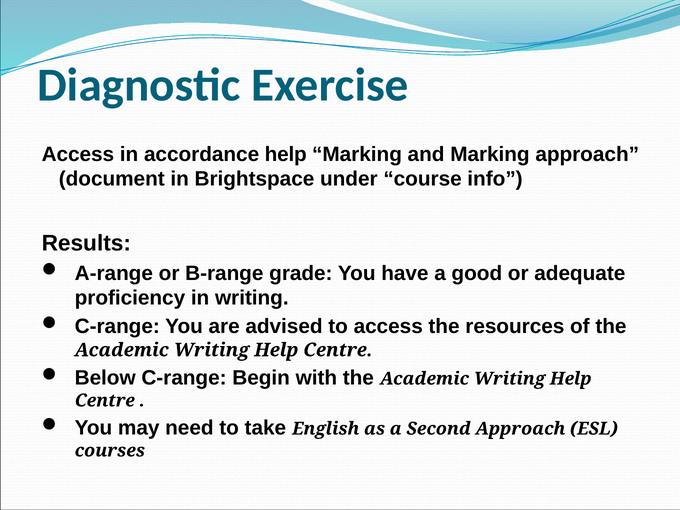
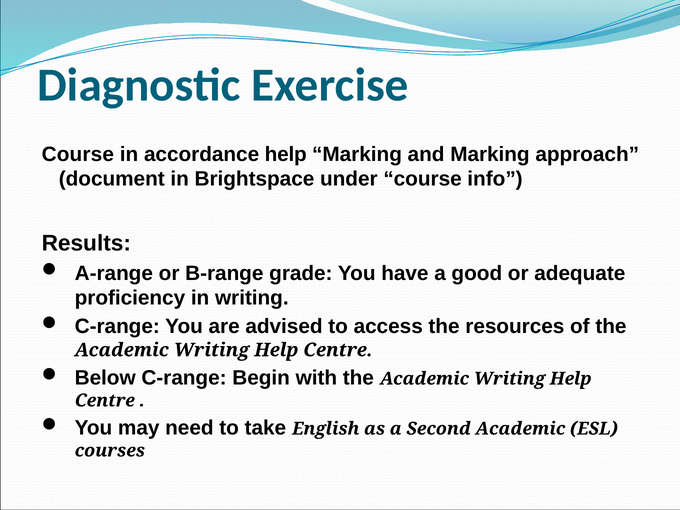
Access at (78, 154): Access -> Course
Second Approach: Approach -> Academic
